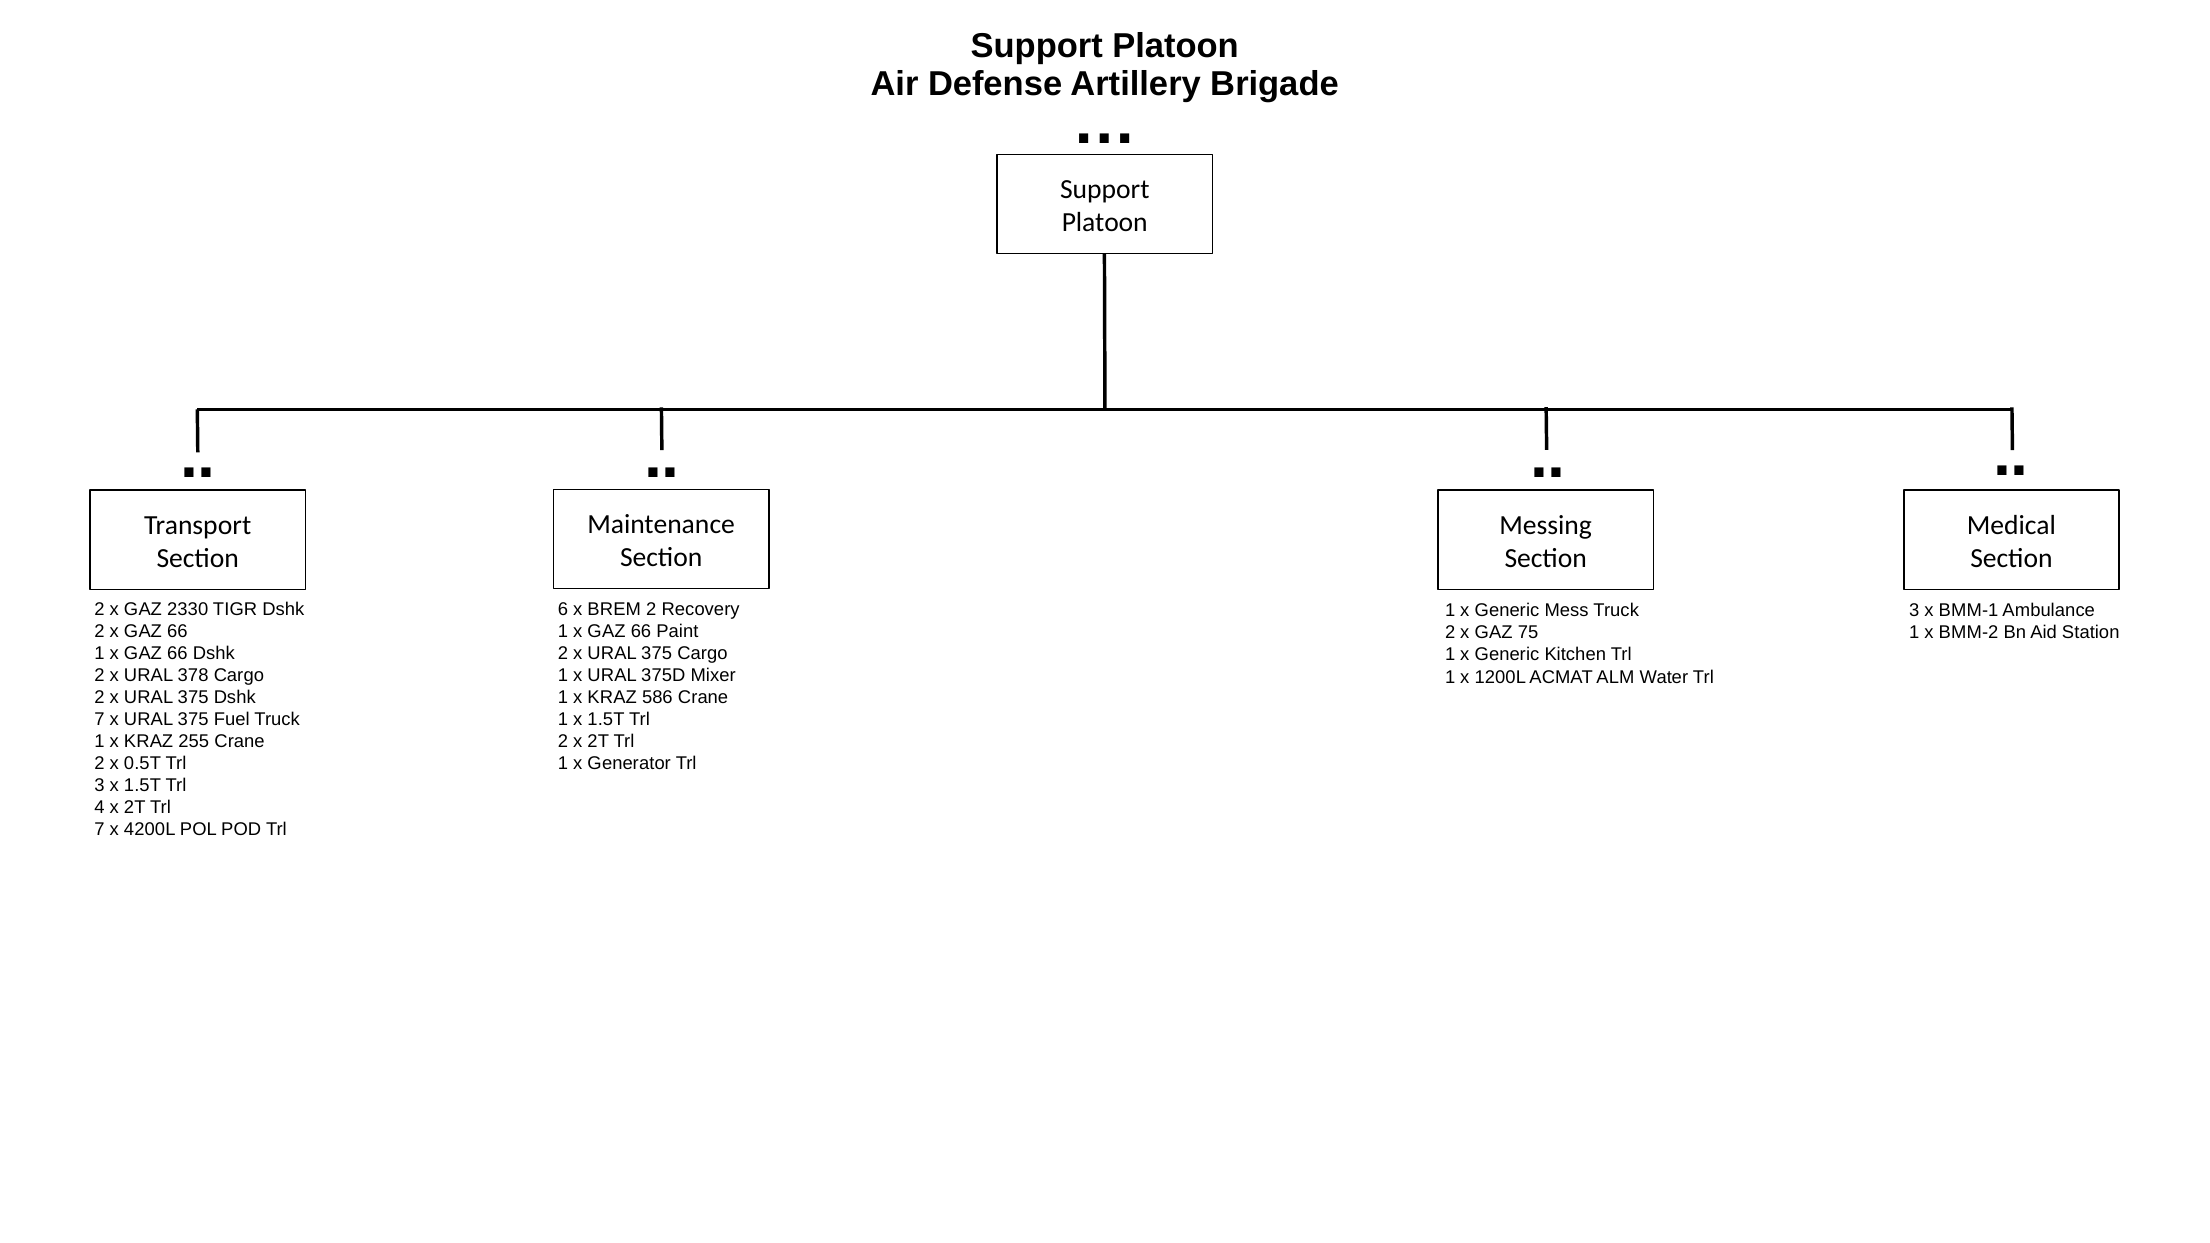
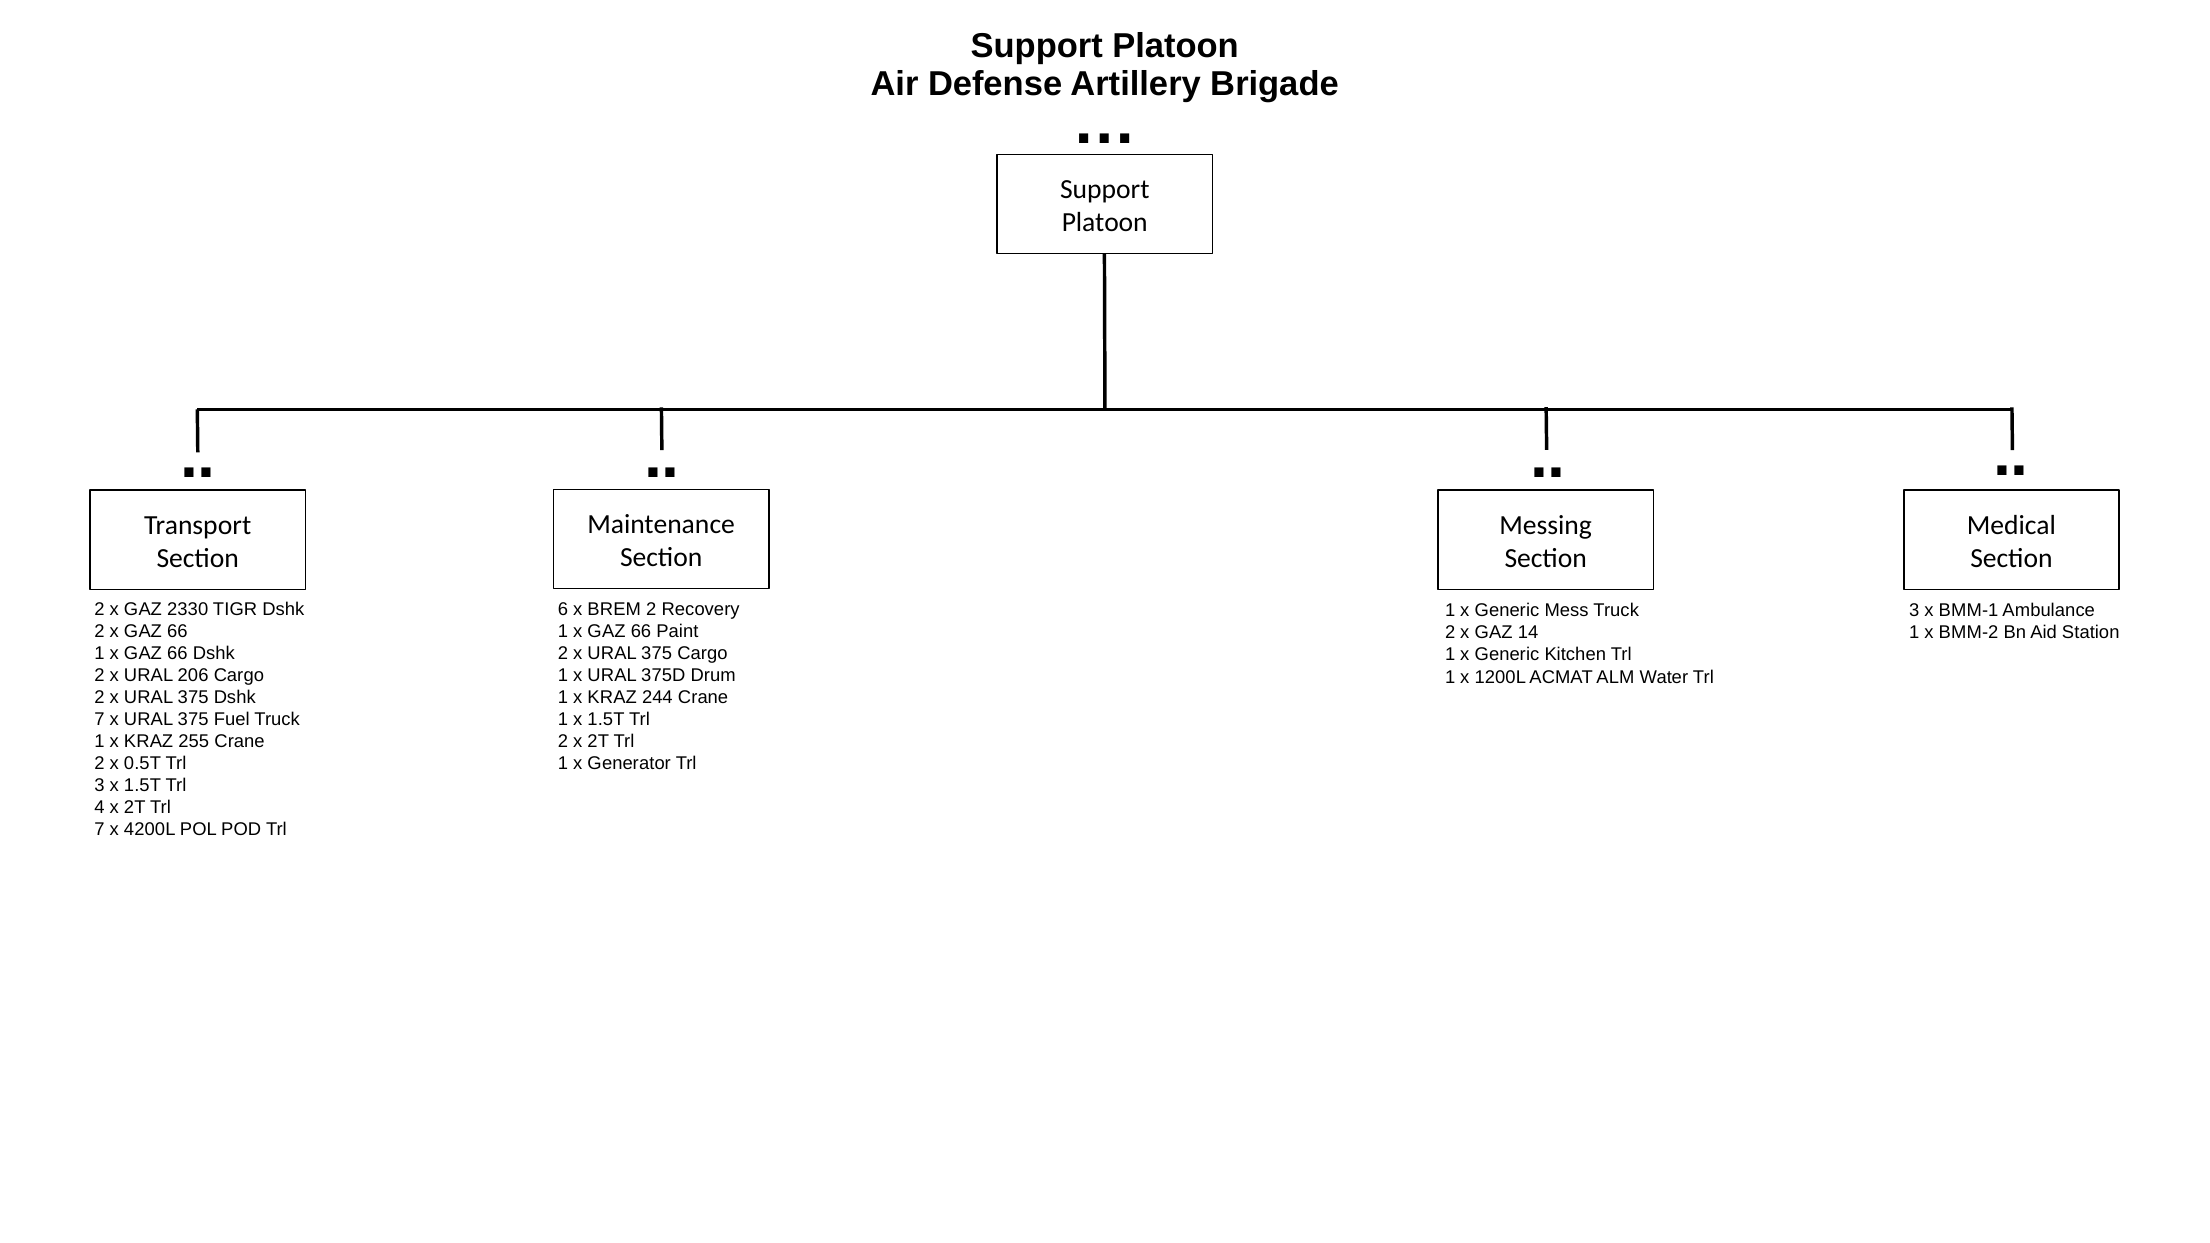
75: 75 -> 14
378: 378 -> 206
Mixer: Mixer -> Drum
586: 586 -> 244
